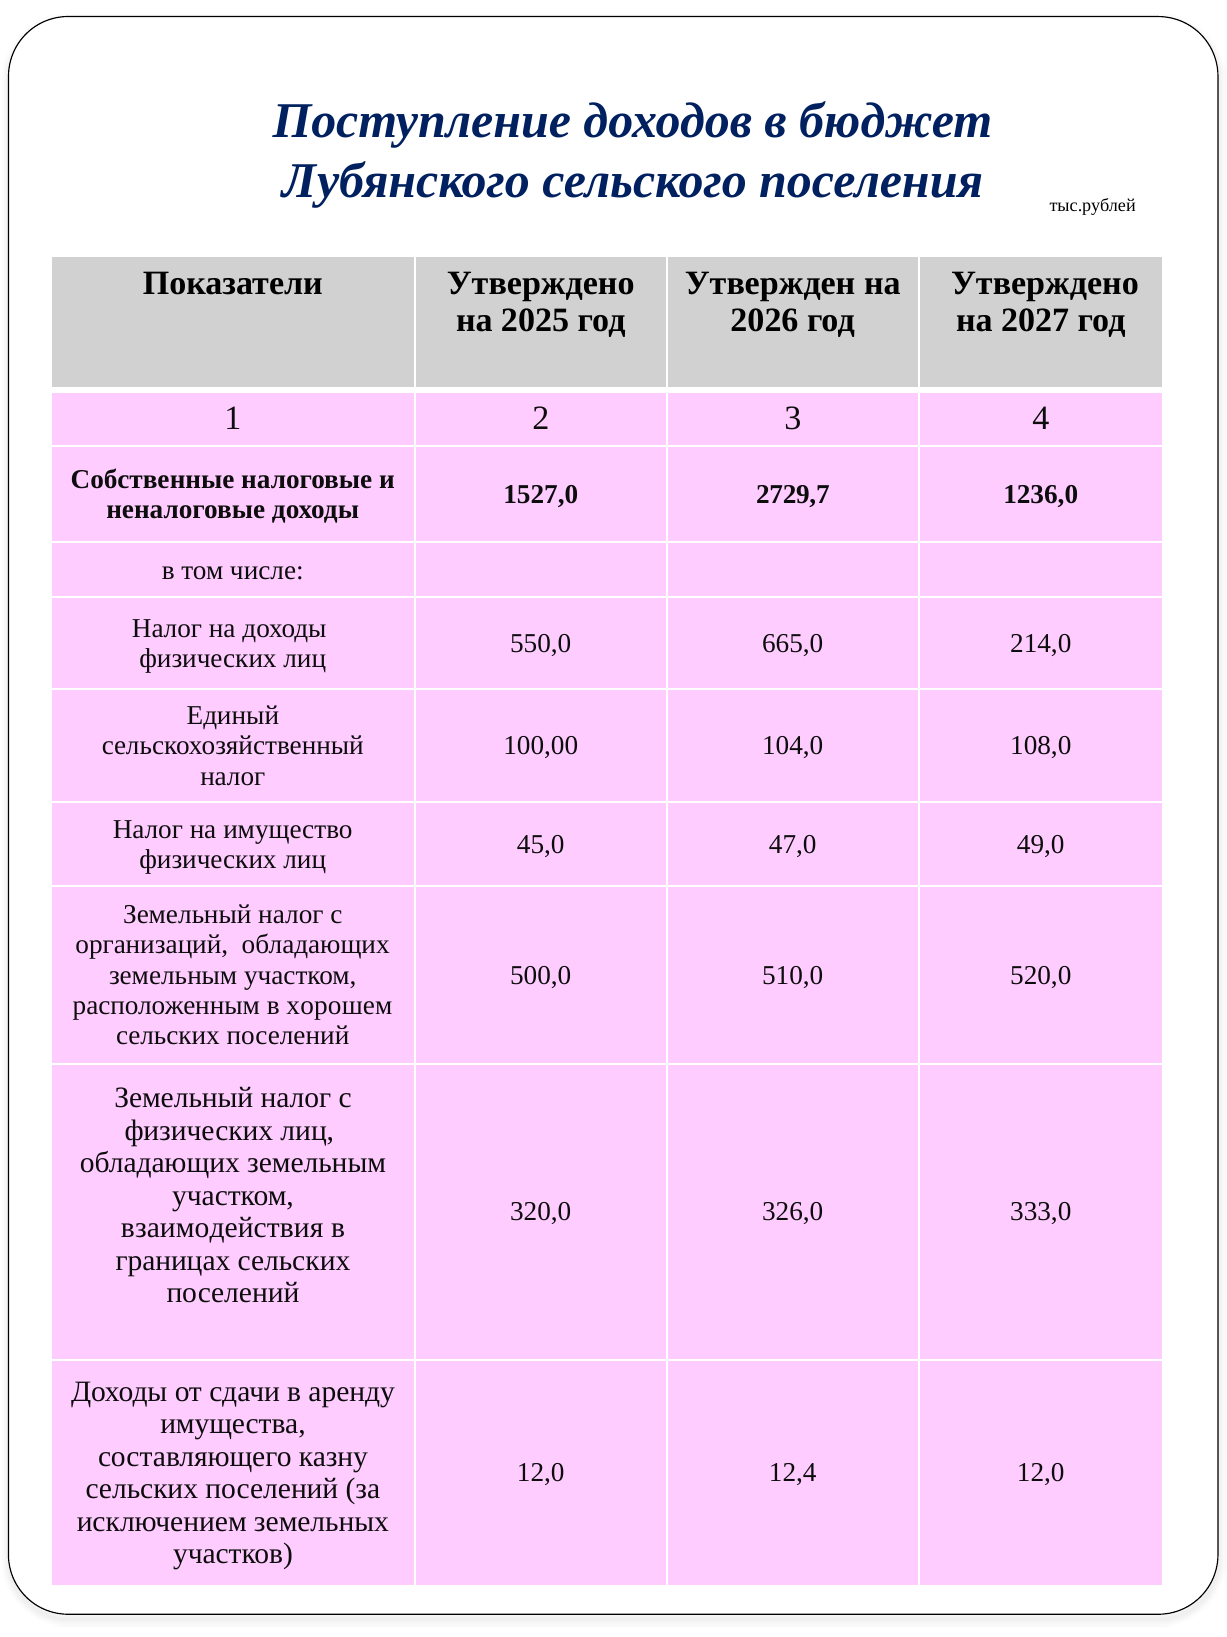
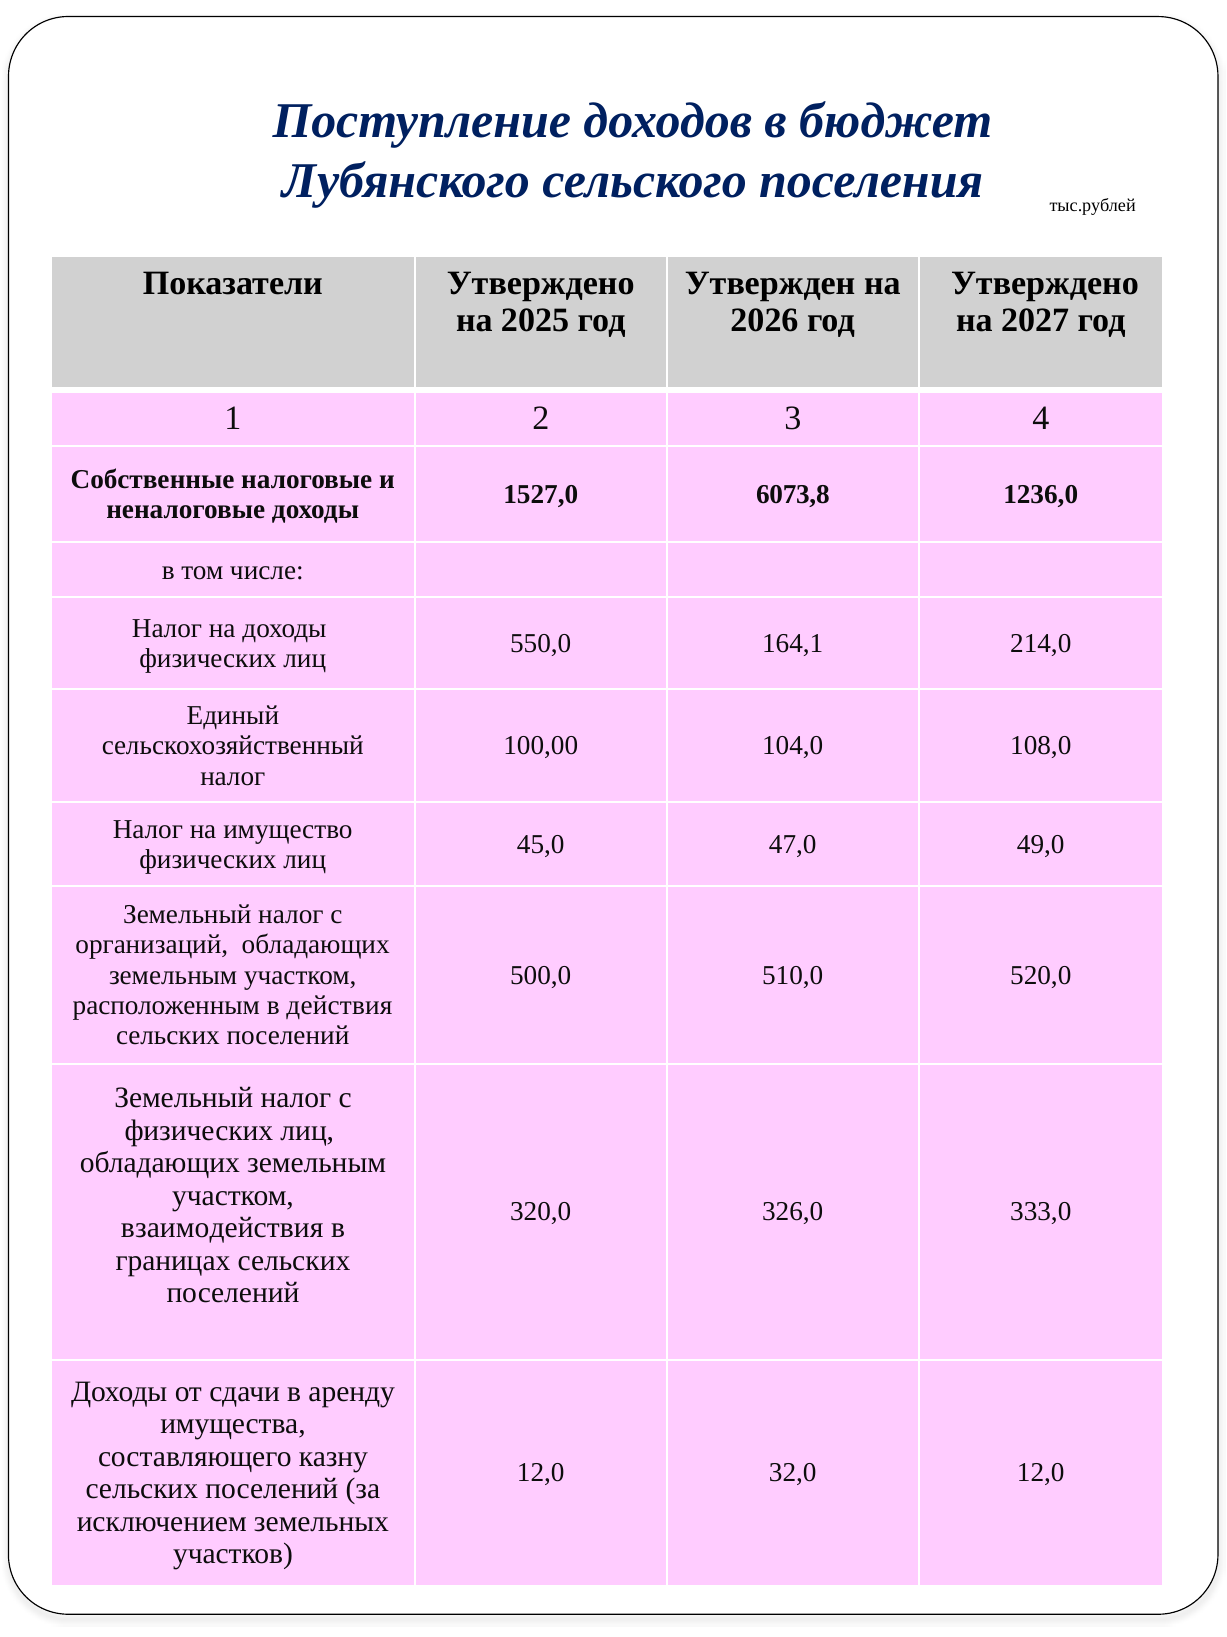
2729,7: 2729,7 -> 6073,8
665,0: 665,0 -> 164,1
хорошем: хорошем -> действия
12,4: 12,4 -> 32,0
